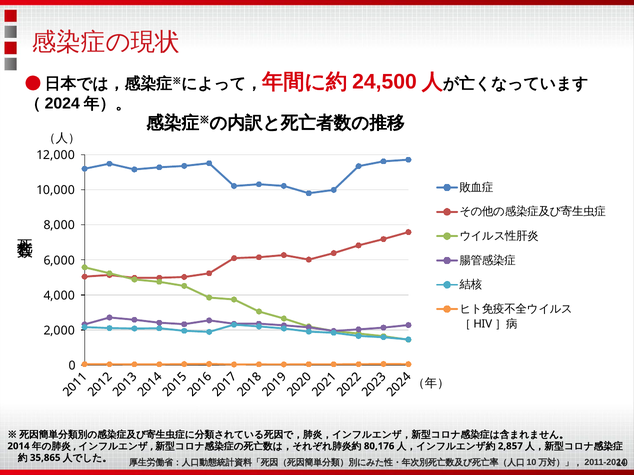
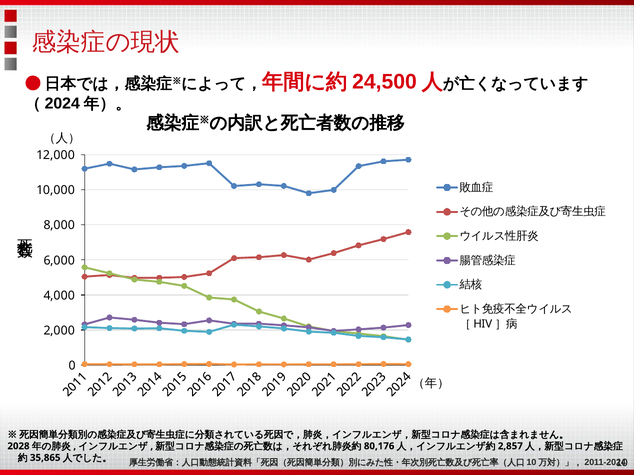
2014: 2014 -> 2028
